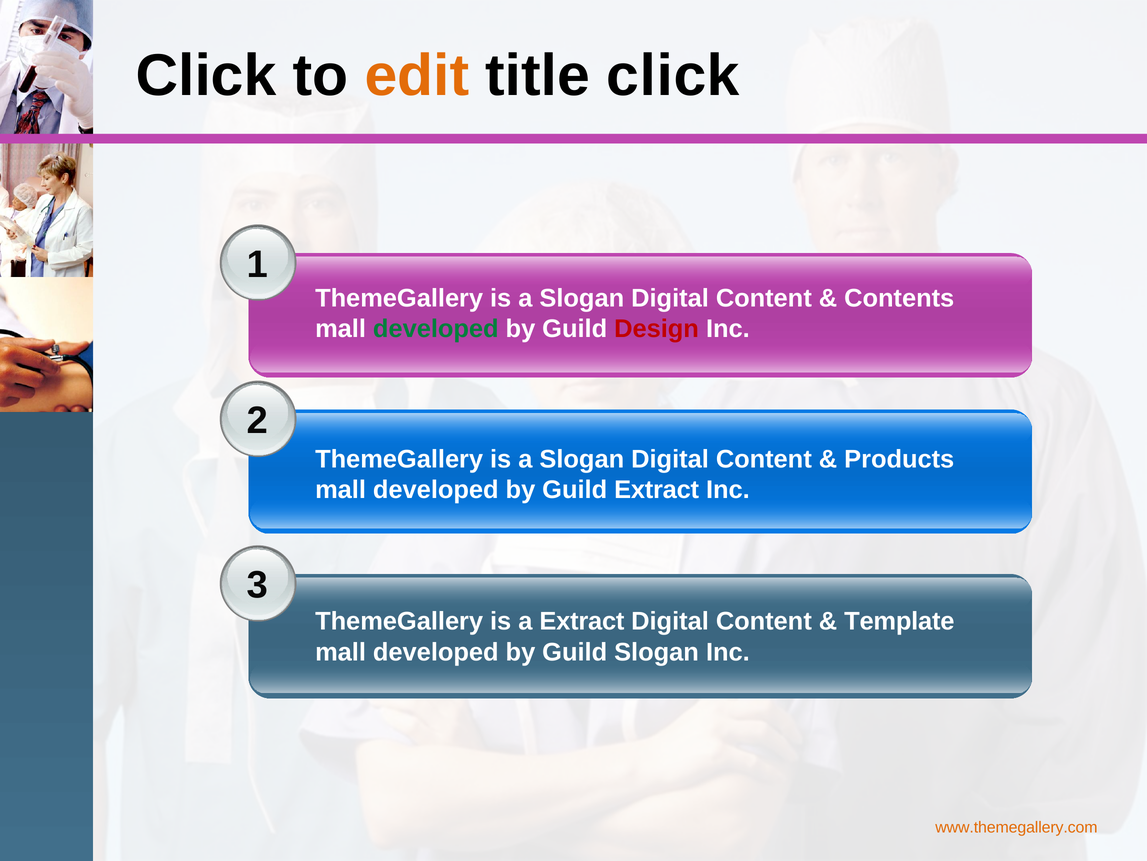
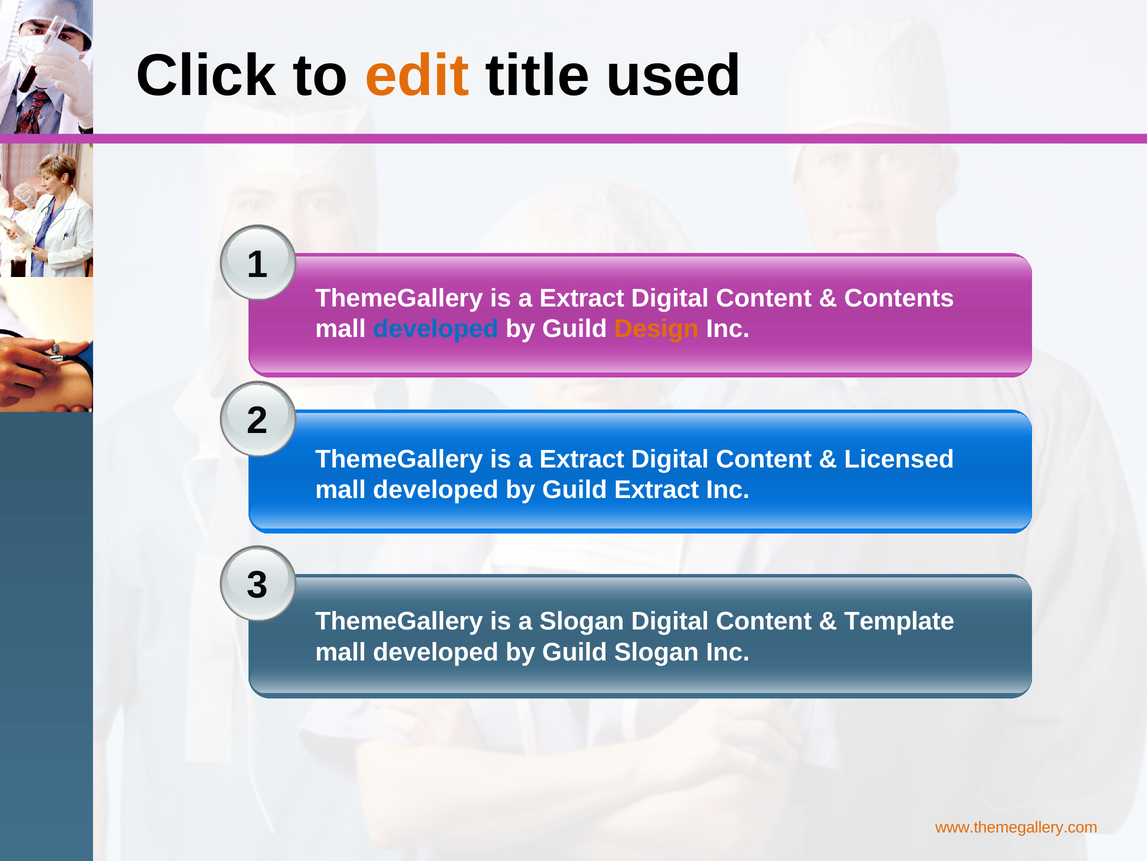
title click: click -> used
Slogan at (582, 298): Slogan -> Extract
developed at (436, 328) colour: green -> blue
Design colour: red -> orange
Slogan at (582, 459): Slogan -> Extract
Products: Products -> Licensed
a Extract: Extract -> Slogan
